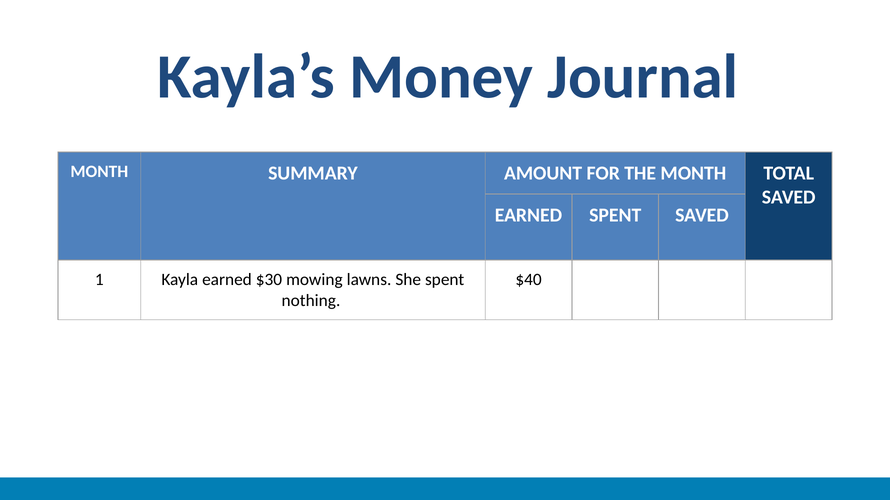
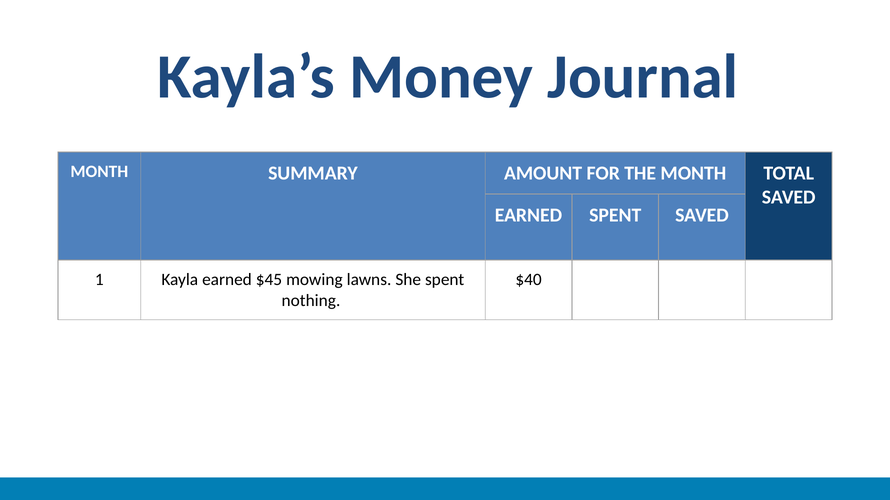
$30: $30 -> $45
